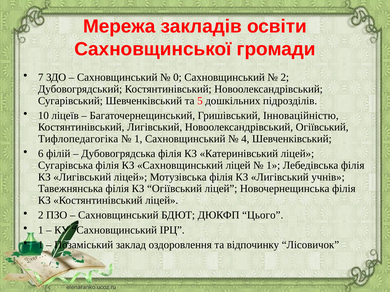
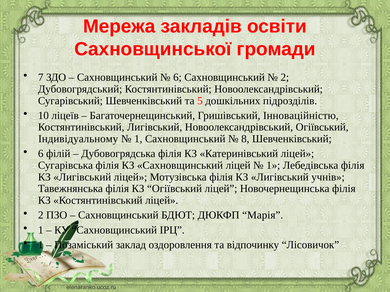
0 at (177, 77): 0 -> 6
Тифлопедагогіка: Тифлопедагогіка -> Індивідуальному
4: 4 -> 8
Цього: Цього -> Марія
